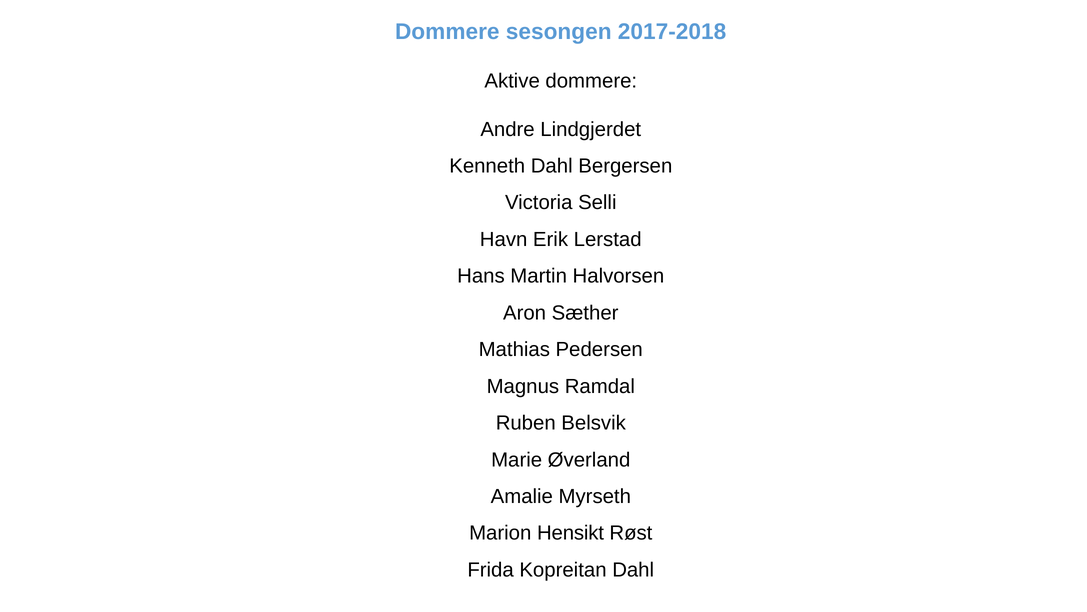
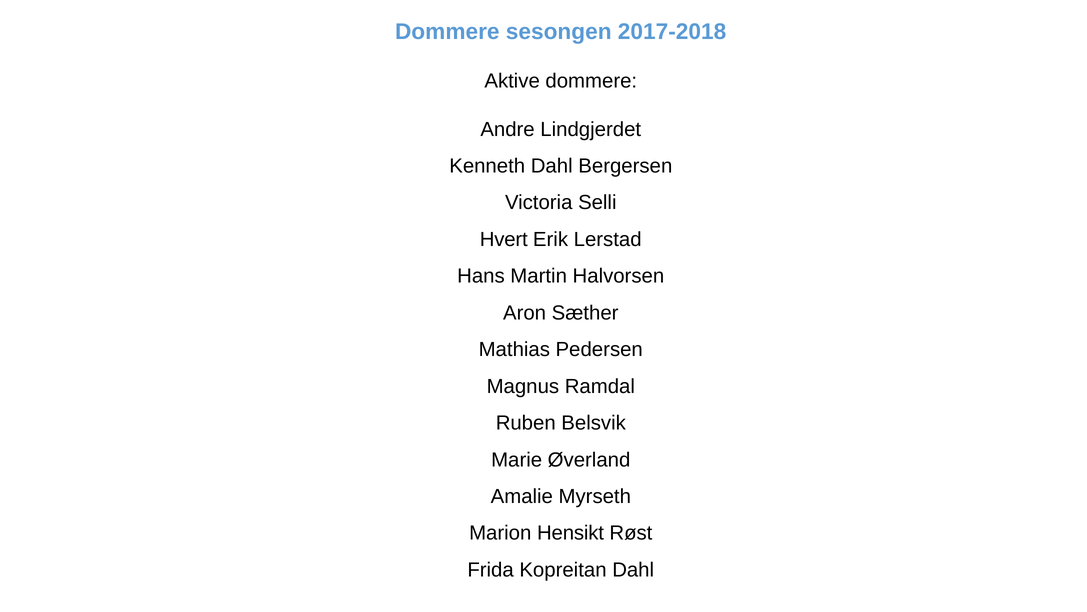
Havn: Havn -> Hvert
